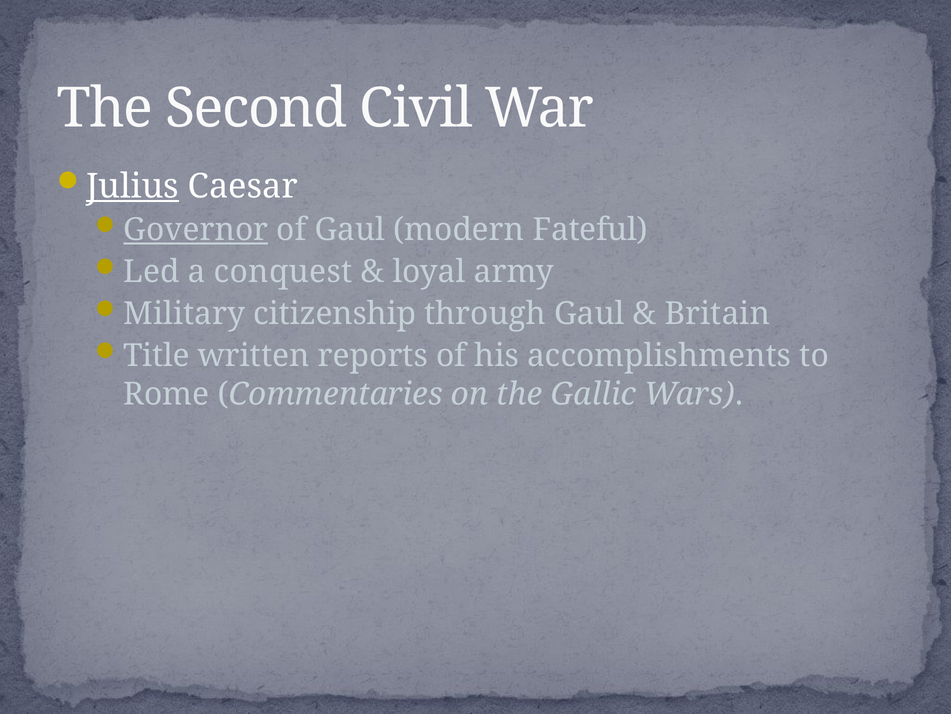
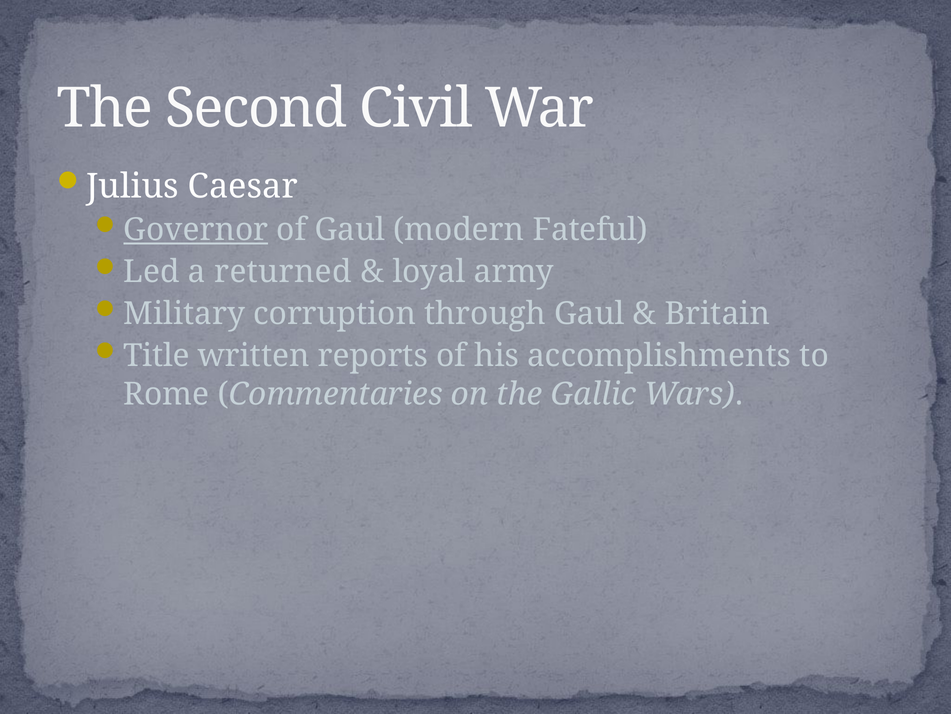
Julius underline: present -> none
conquest: conquest -> returned
citizenship: citizenship -> corruption
